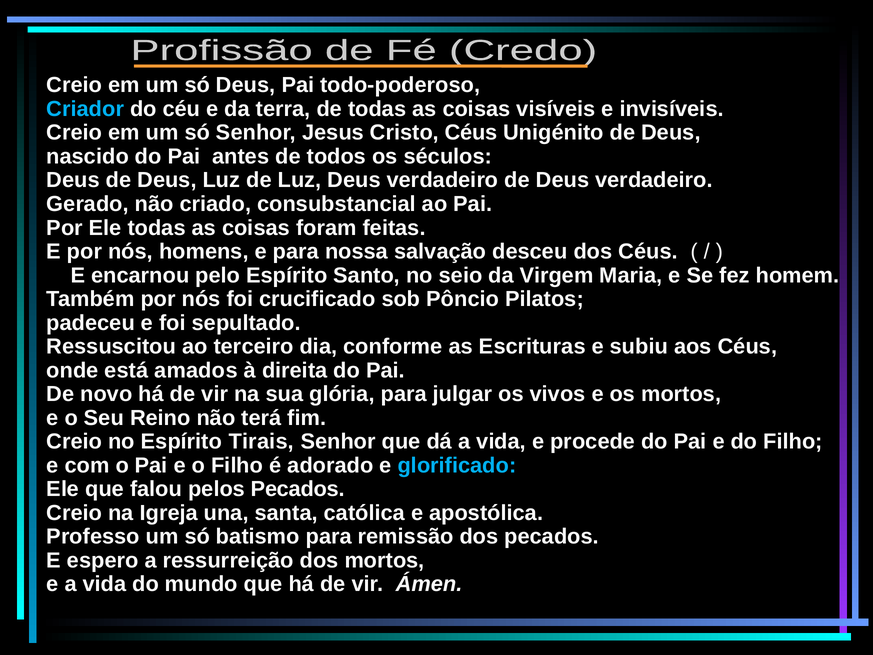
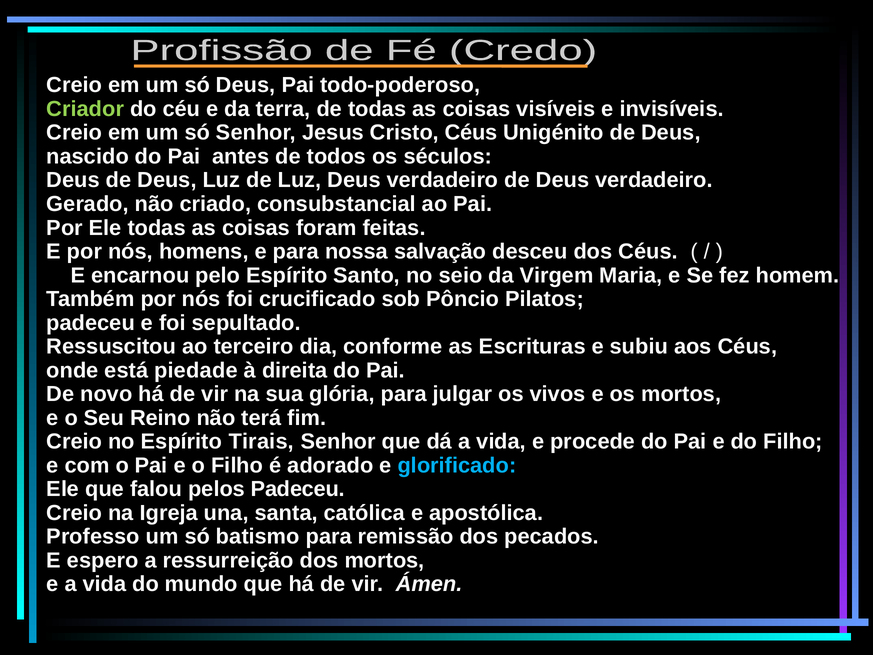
Criador colour: light blue -> light green
amados: amados -> piedade
pelos Pecados: Pecados -> Padeceu
